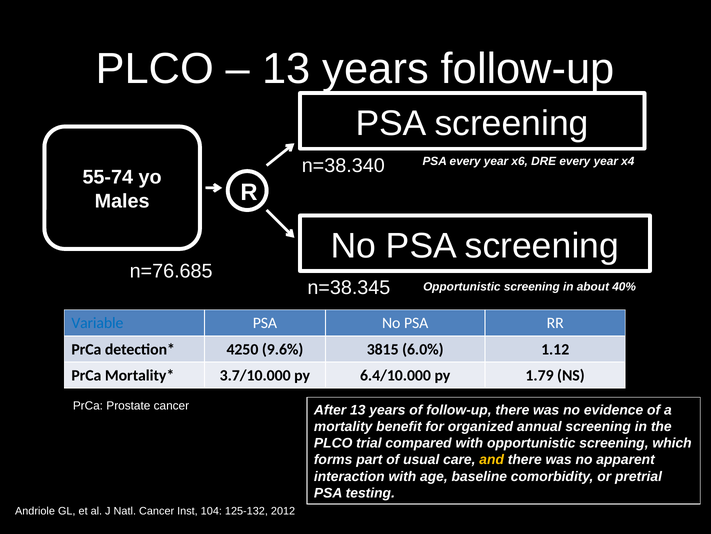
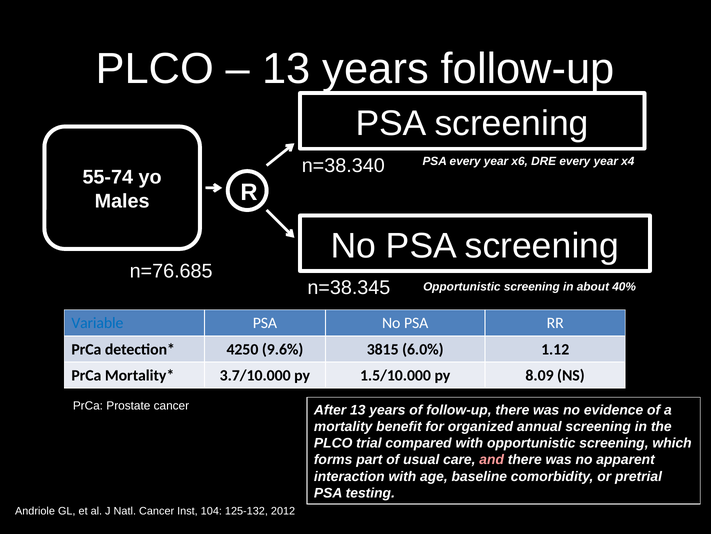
6.4/10.000: 6.4/10.000 -> 1.5/10.000
1.79: 1.79 -> 8.09
and colour: yellow -> pink
